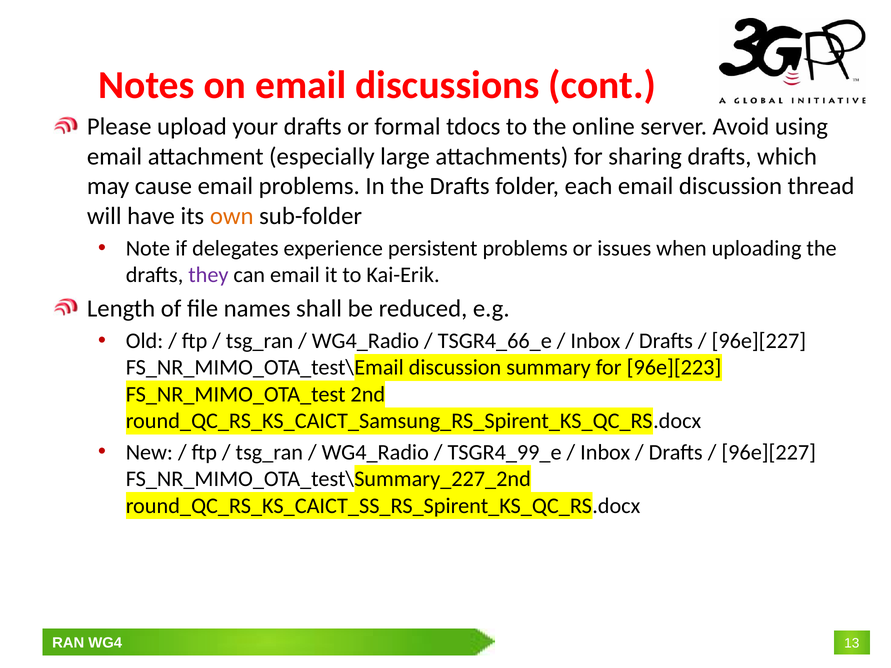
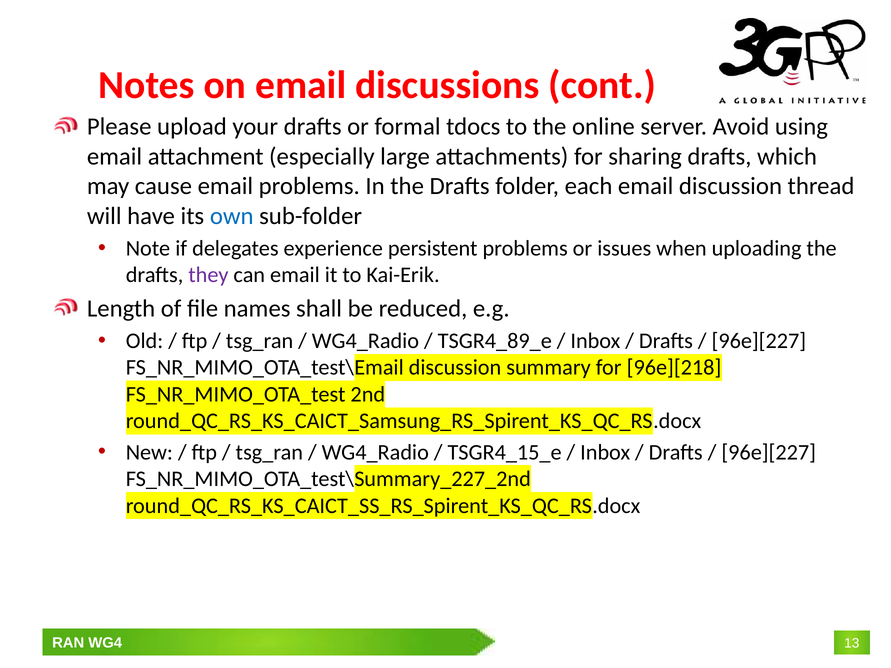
own colour: orange -> blue
TSGR4_66_e: TSGR4_66_e -> TSGR4_89_e
96e][223: 96e][223 -> 96e][218
TSGR4_99_e: TSGR4_99_e -> TSGR4_15_e
